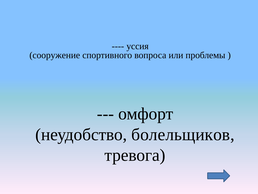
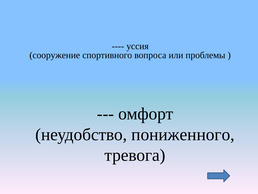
болельщиков: болельщиков -> пониженного
